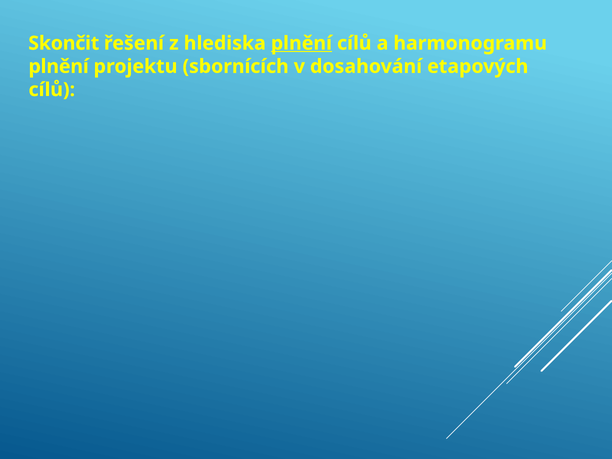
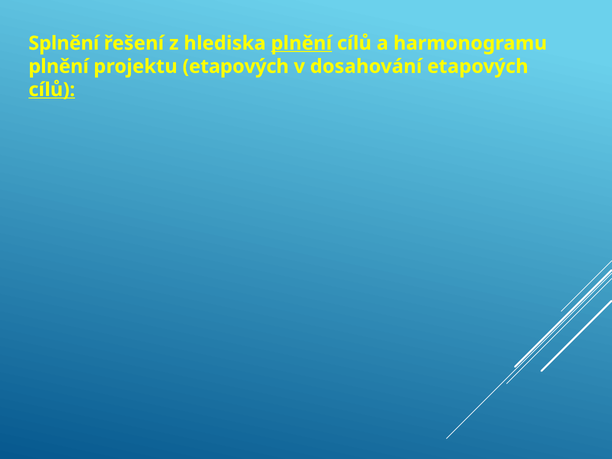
Skončit: Skončit -> Splnění
projektu sbornících: sbornících -> etapových
cílů at (52, 90) underline: none -> present
